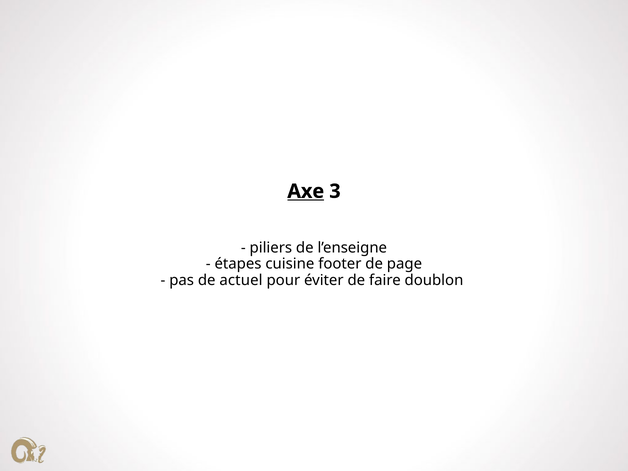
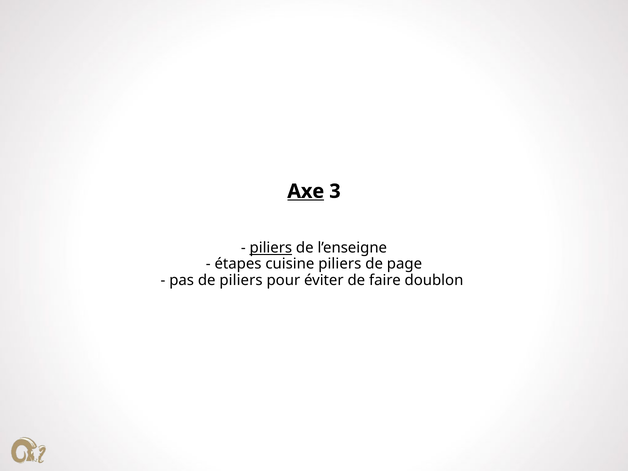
piliers at (271, 248) underline: none -> present
cuisine footer: footer -> piliers
de actuel: actuel -> piliers
